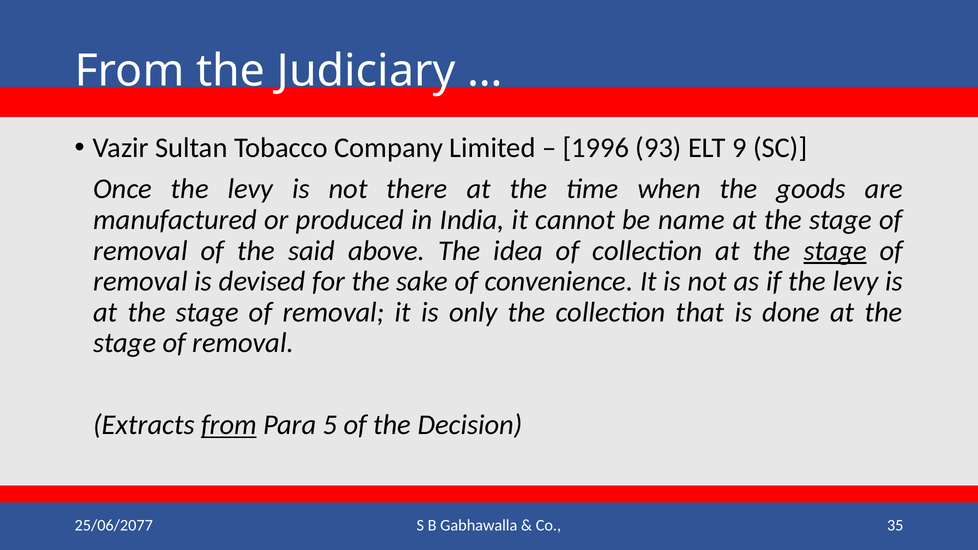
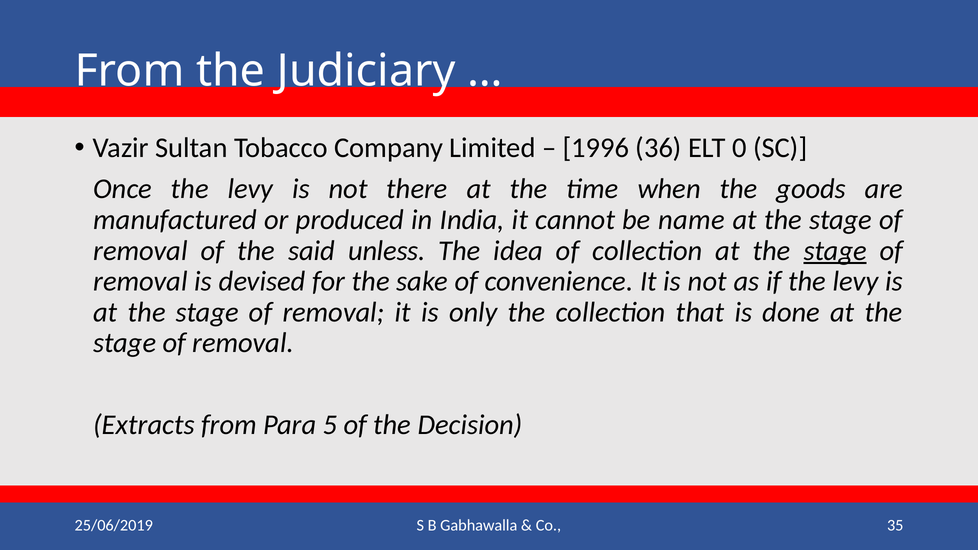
93: 93 -> 36
9: 9 -> 0
above: above -> unless
from at (229, 425) underline: present -> none
25/06/2077: 25/06/2077 -> 25/06/2019
